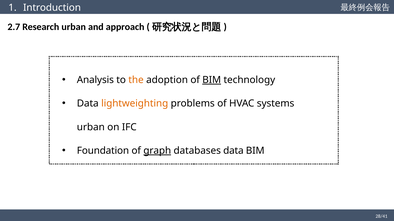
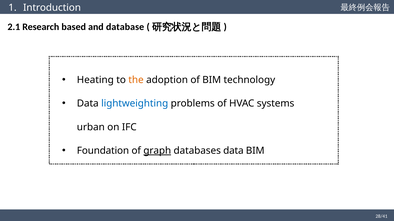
2.7: 2.7 -> 2.1
Research urban: urban -> based
approach: approach -> database
Analysis: Analysis -> Heating
BIM at (212, 80) underline: present -> none
lightweighting colour: orange -> blue
